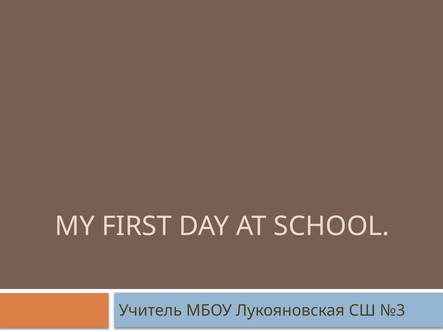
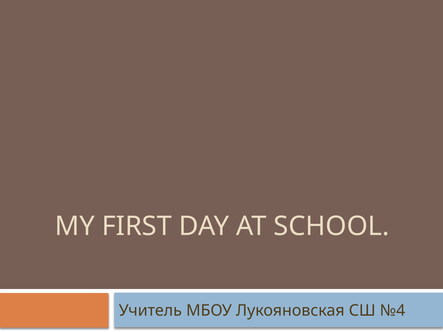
№3: №3 -> №4
